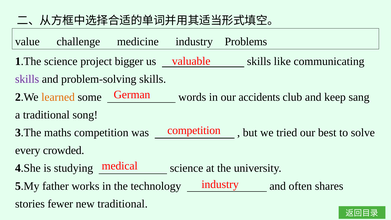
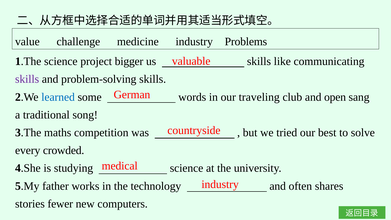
learned colour: orange -> blue
accidents: accidents -> traveling
keep: keep -> open
competition at (194, 130): competition -> countryside
new traditional: traditional -> computers
